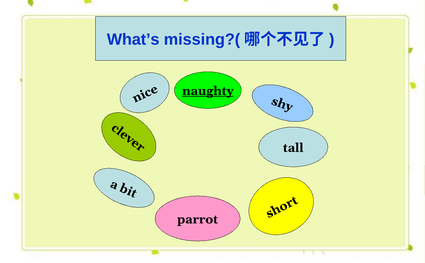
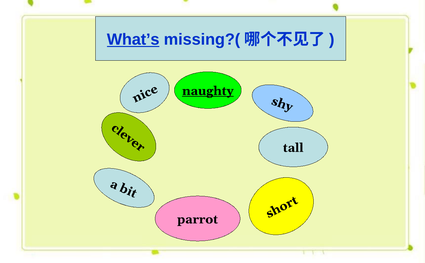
What’s underline: none -> present
